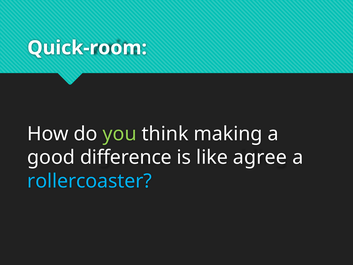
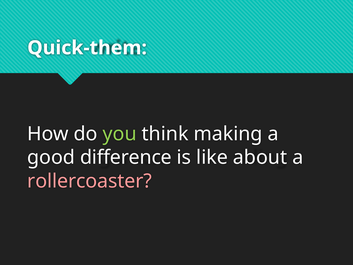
Quick-room: Quick-room -> Quick-them
agree: agree -> about
rollercoaster colour: light blue -> pink
